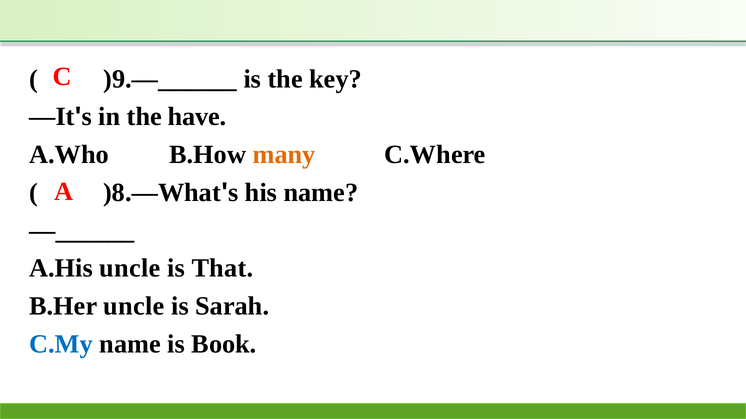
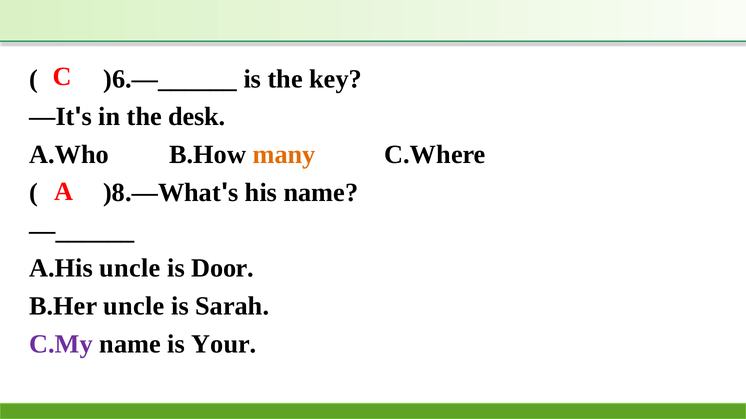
)9.—______: )9.—______ -> )6.—______
have: have -> desk
That: That -> Door
C.My colour: blue -> purple
Book: Book -> Your
